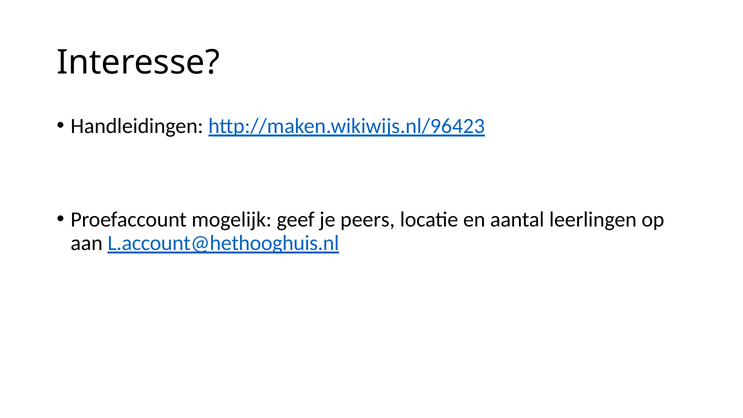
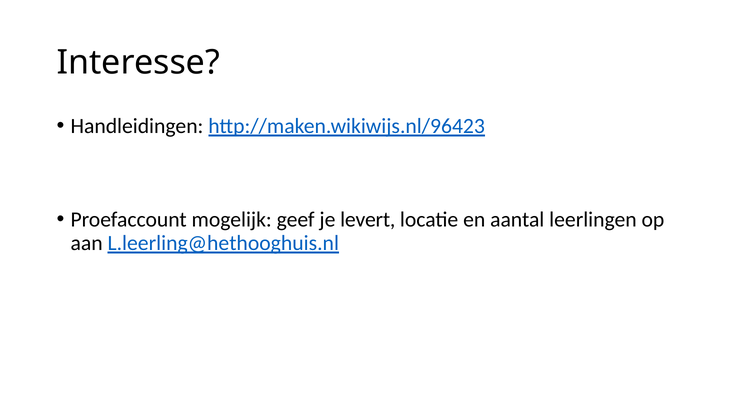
peers: peers -> levert
L.account@hethooghuis.nl: L.account@hethooghuis.nl -> L.leerling@hethooghuis.nl
